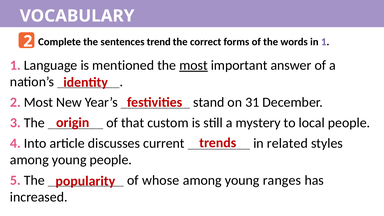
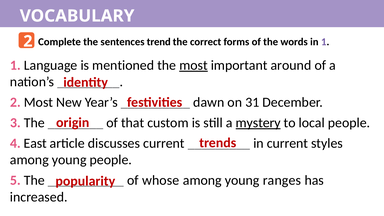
answer: answer -> around
stand: stand -> dawn
mystery underline: none -> present
Into: Into -> East
in related: related -> current
